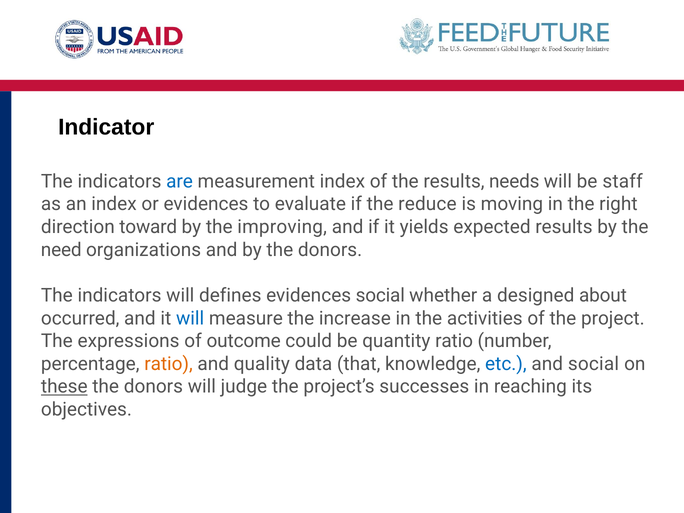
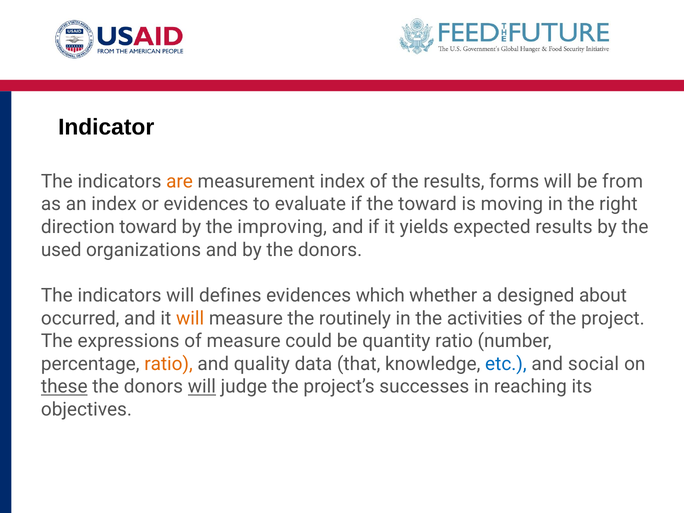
are colour: blue -> orange
needs: needs -> forms
staff: staff -> from
the reduce: reduce -> toward
need: need -> used
evidences social: social -> which
will at (190, 318) colour: blue -> orange
increase: increase -> routinely
of outcome: outcome -> measure
will at (202, 387) underline: none -> present
